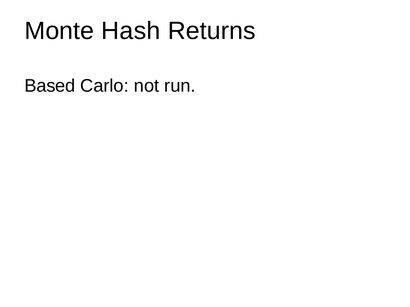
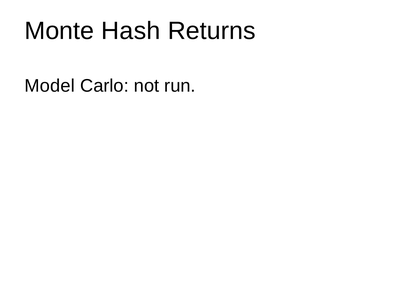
Based: Based -> Model
